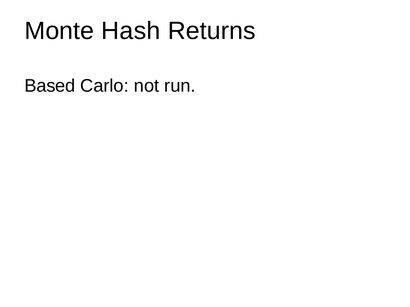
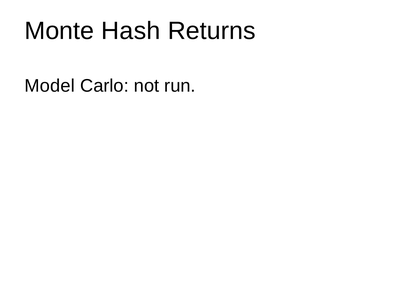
Based: Based -> Model
